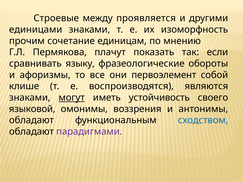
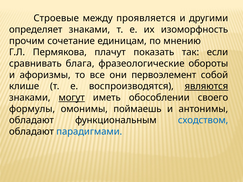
единицами: единицами -> определяет
языку: языку -> блага
являются underline: none -> present
устойчивость: устойчивость -> обособлении
языковой: языковой -> формулы
воззрения: воззрения -> поймаешь
парадигмами colour: purple -> blue
